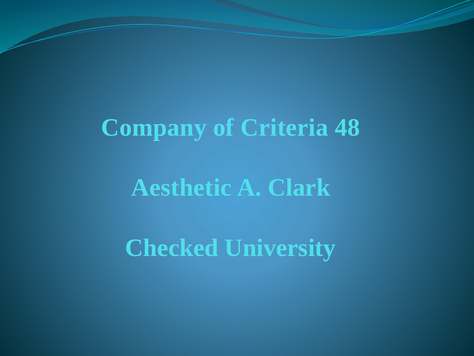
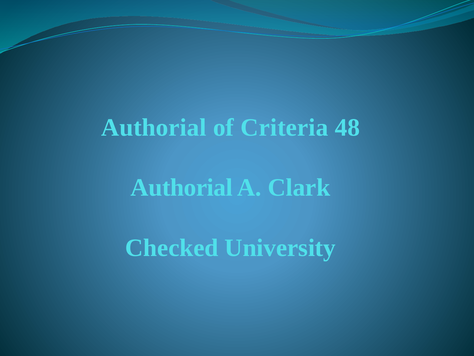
Company at (154, 127): Company -> Authorial
Aesthetic at (181, 187): Aesthetic -> Authorial
